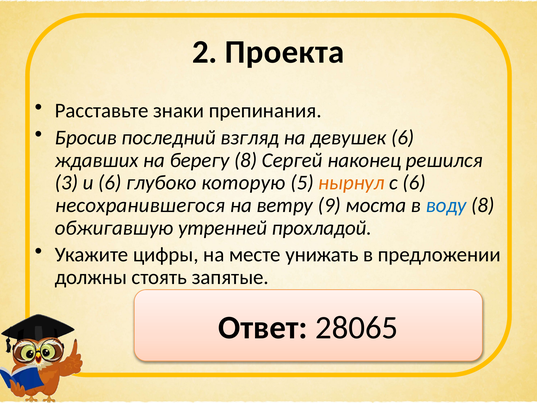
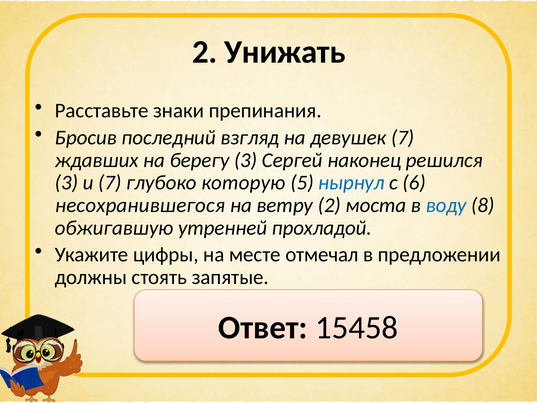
Проекта: Проекта -> Унижать
девушек 6: 6 -> 7
берегу 8: 8 -> 3
и 6: 6 -> 7
нырнул colour: orange -> blue
ветру 9: 9 -> 2
унижать: унижать -> отмечал
28065: 28065 -> 15458
